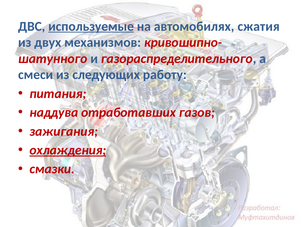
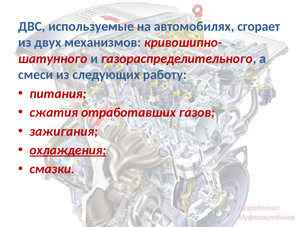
используемые underline: present -> none
сжатия: сжатия -> сгорает
наддува: наддува -> сжатия
